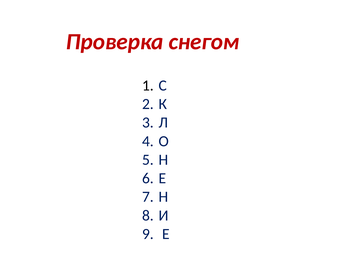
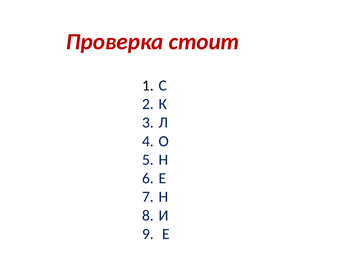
снегом: снегом -> стоит
